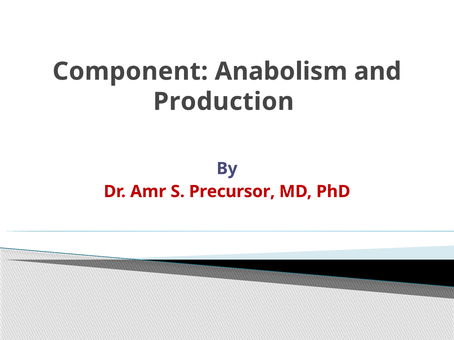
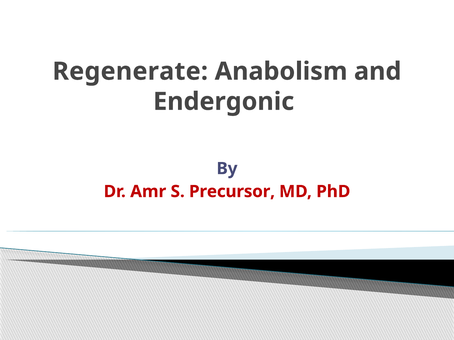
Component: Component -> Regenerate
Production: Production -> Endergonic
